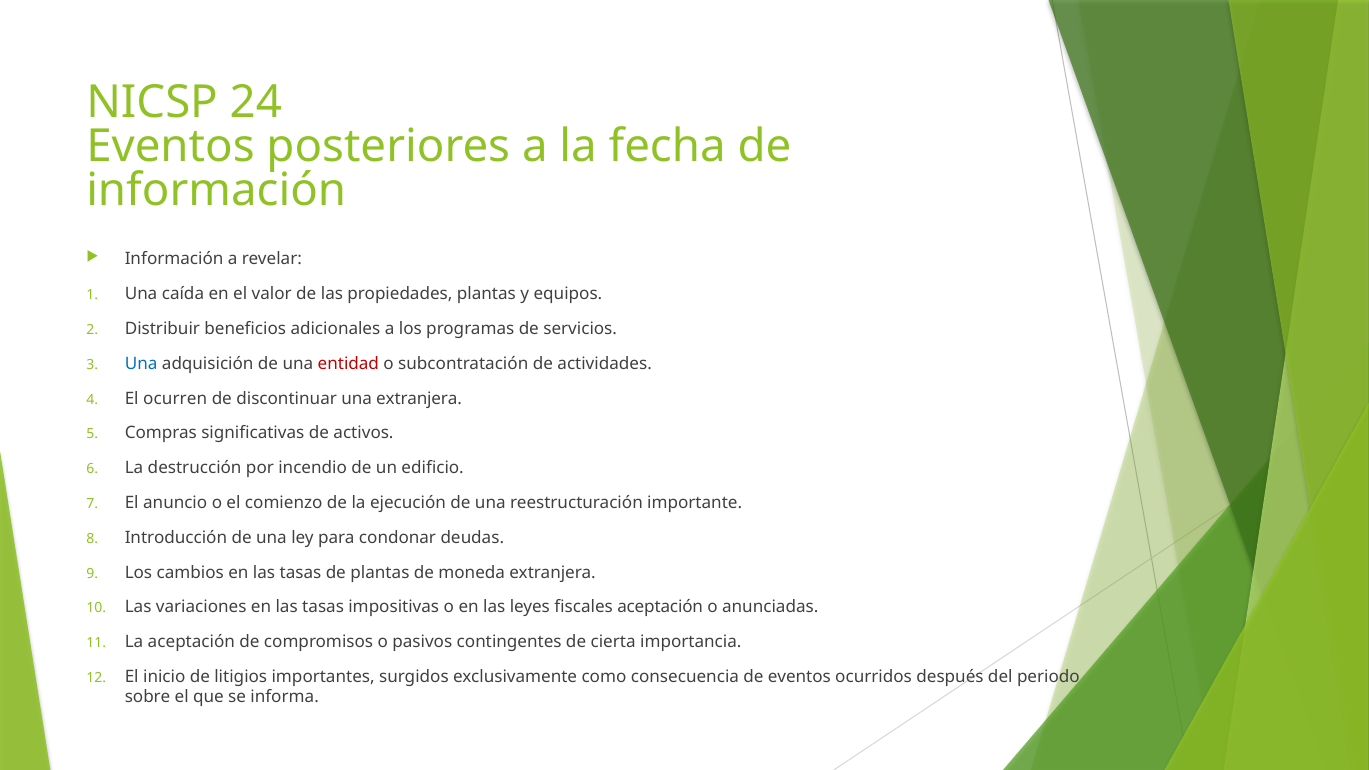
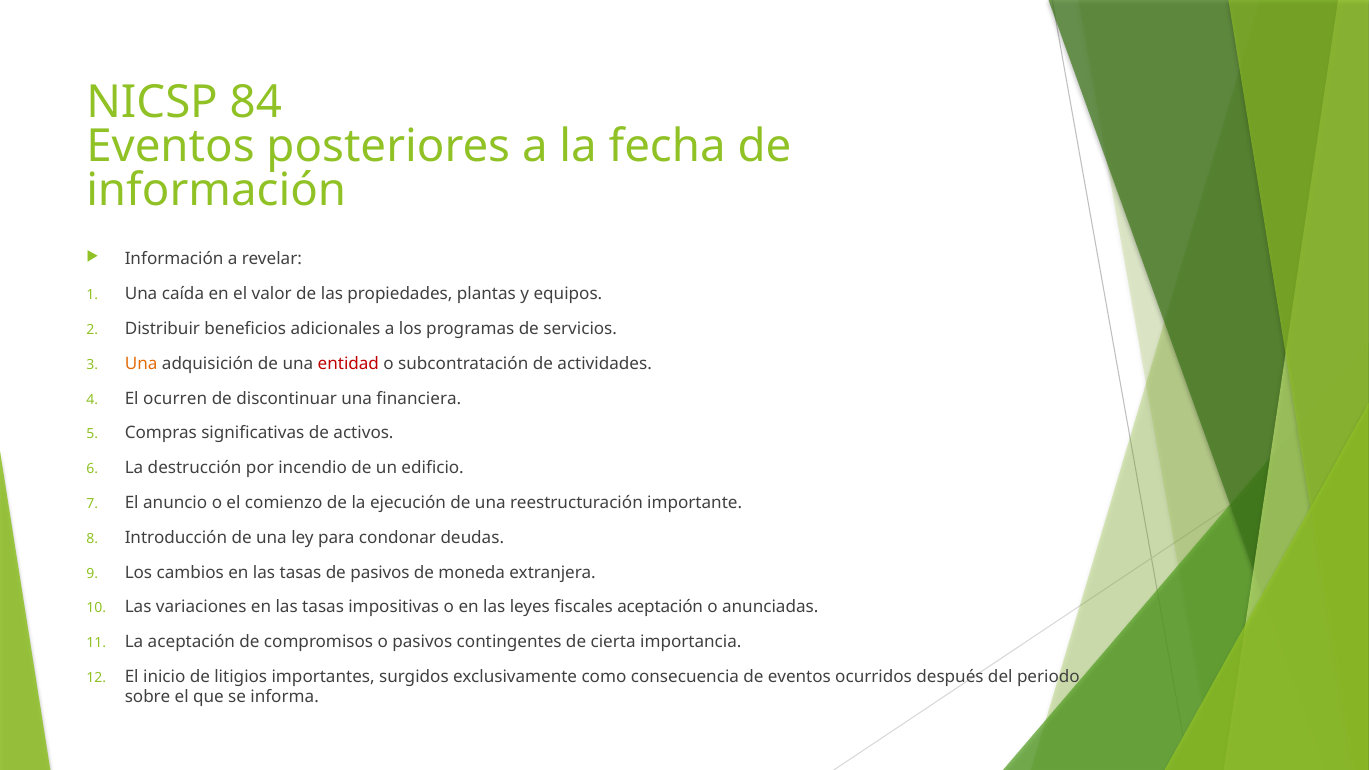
24: 24 -> 84
Una at (141, 364) colour: blue -> orange
una extranjera: extranjera -> financiera
de plantas: plantas -> pasivos
